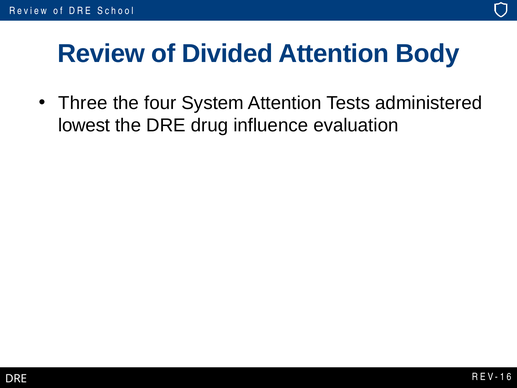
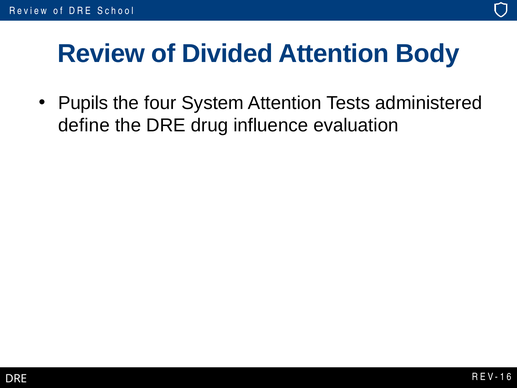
Three: Three -> Pupils
lowest: lowest -> define
